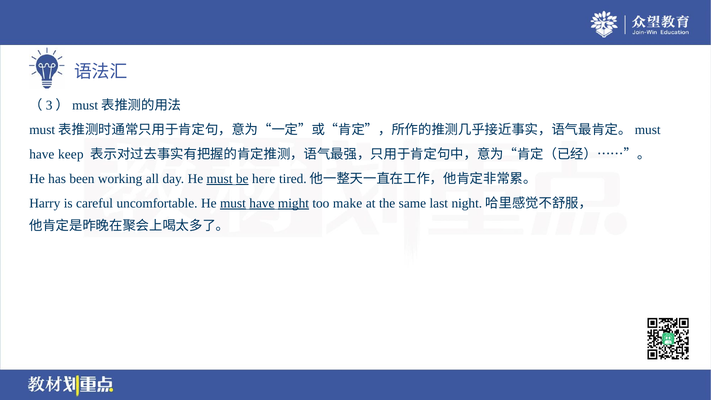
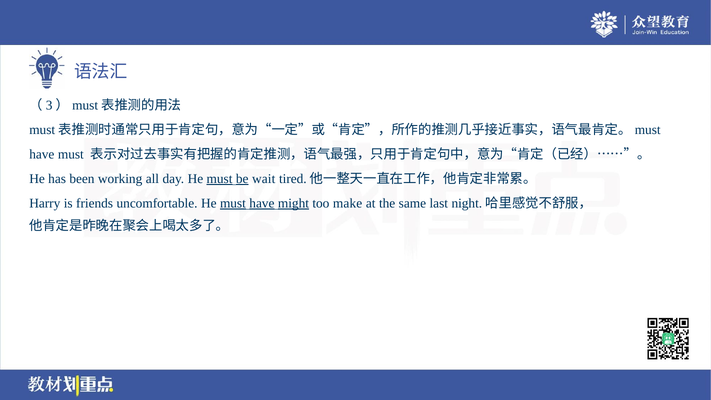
have keep: keep -> must
here: here -> wait
careful: careful -> friends
